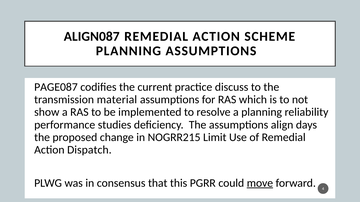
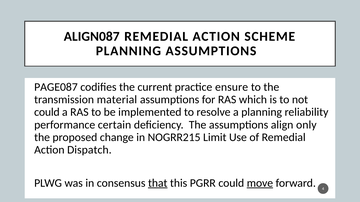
discuss: discuss -> ensure
show at (47, 112): show -> could
studies: studies -> certain
days: days -> only
that underline: none -> present
